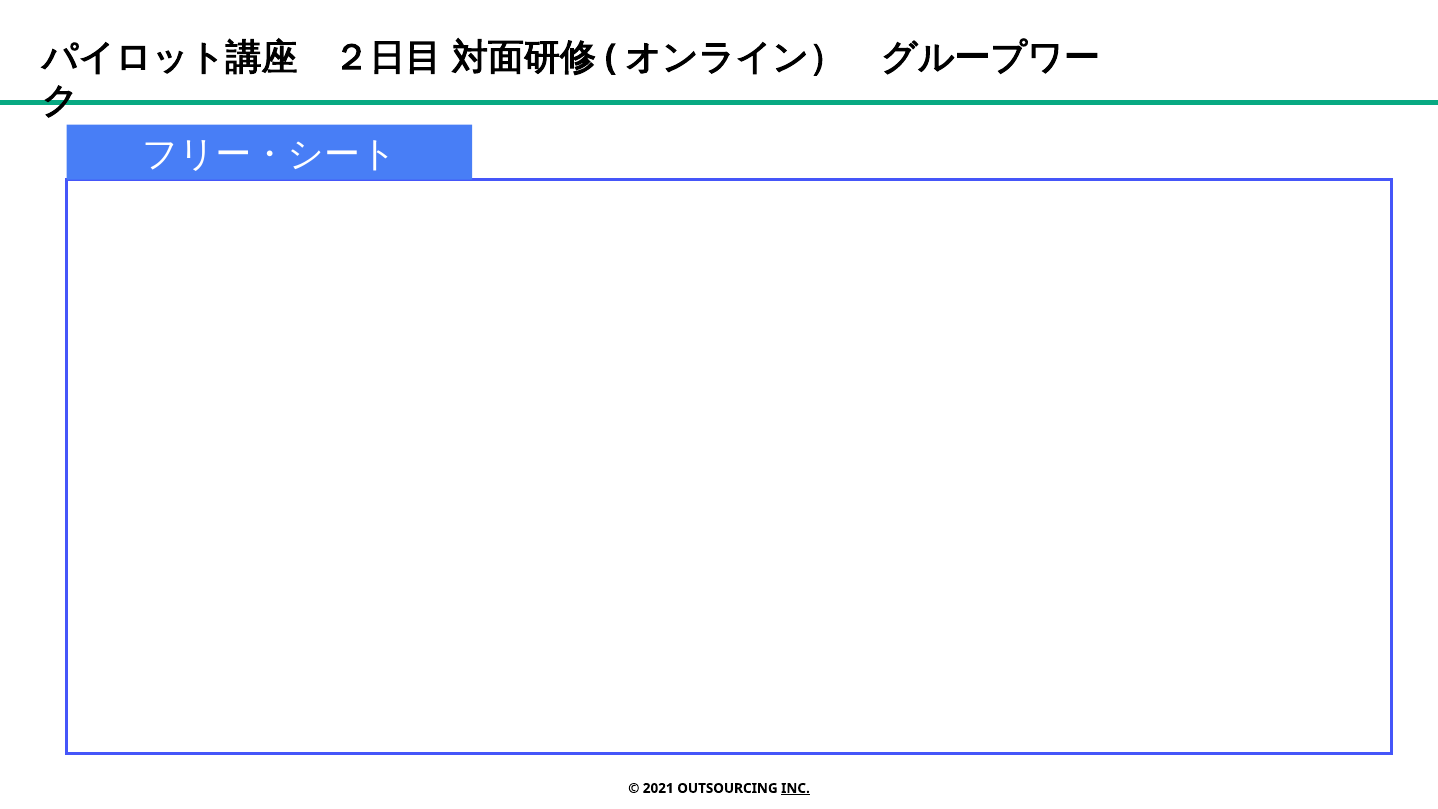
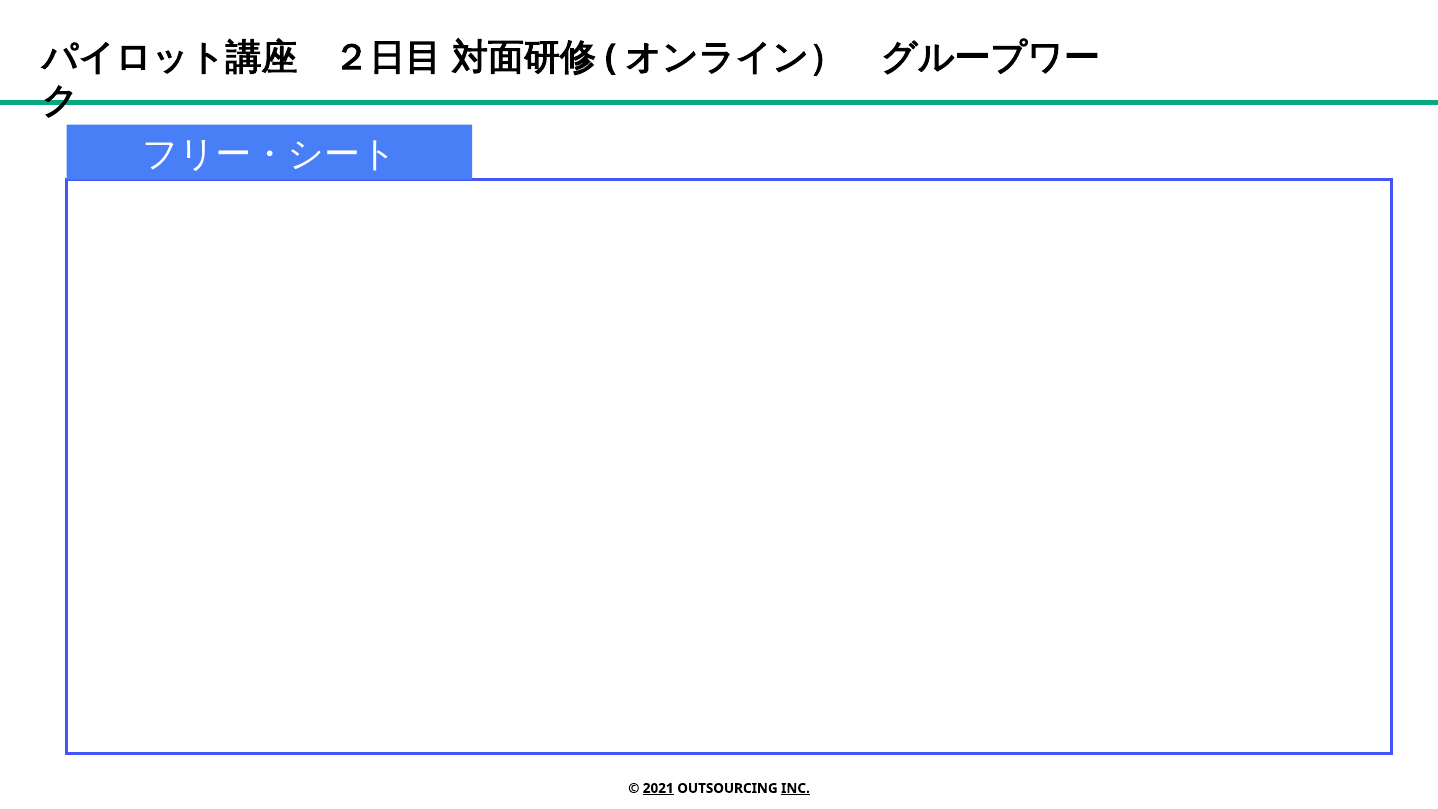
2021 underline: none -> present
